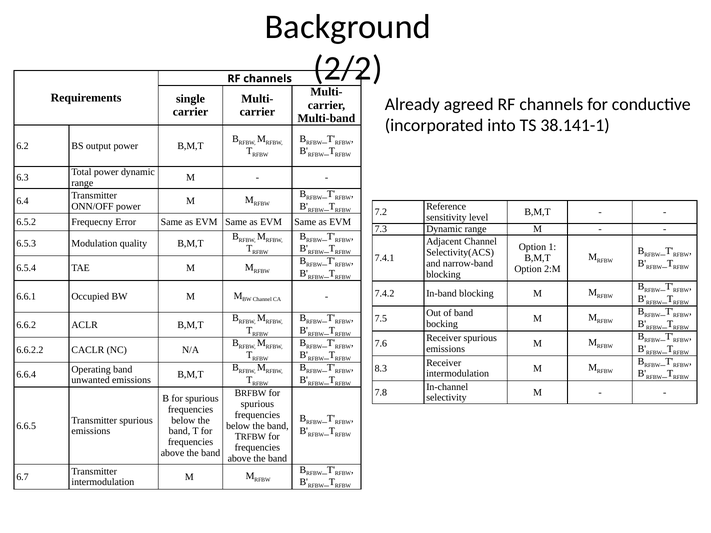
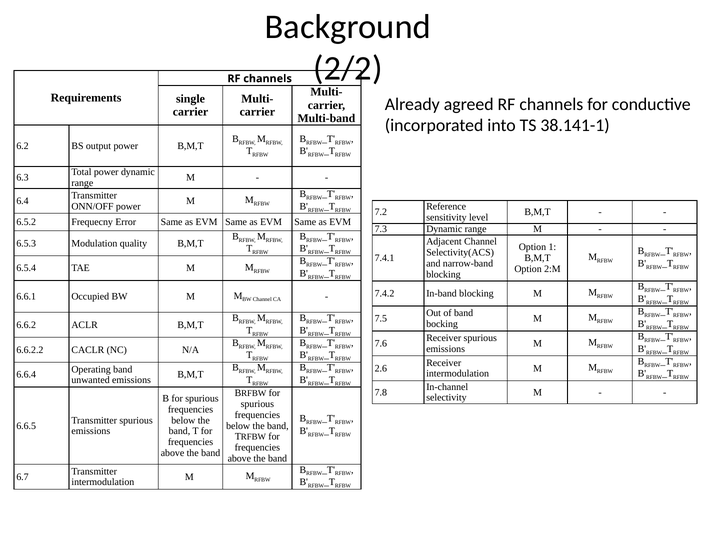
8.3: 8.3 -> 2.6
